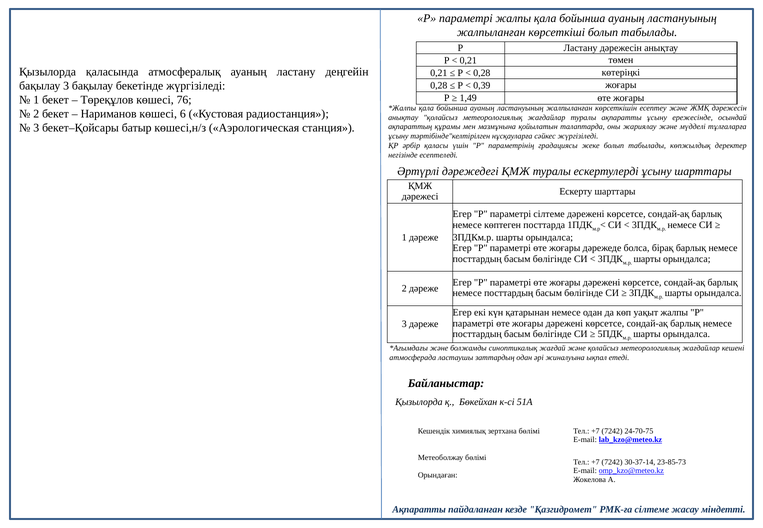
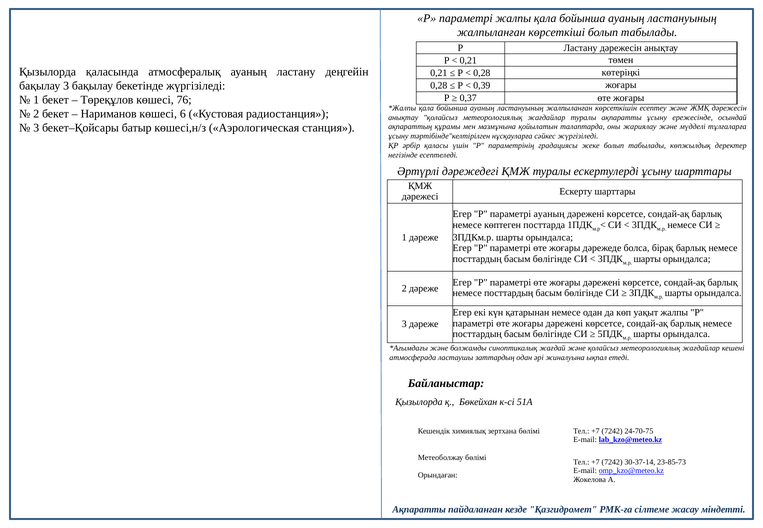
1,49: 1,49 -> 0,37
параметрі сілтеме: сілтеме -> ауаның
